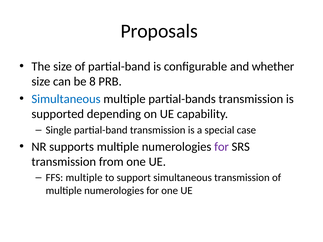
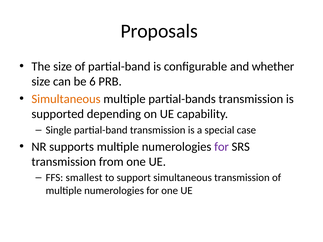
8: 8 -> 6
Simultaneous at (66, 99) colour: blue -> orange
FFS multiple: multiple -> smallest
